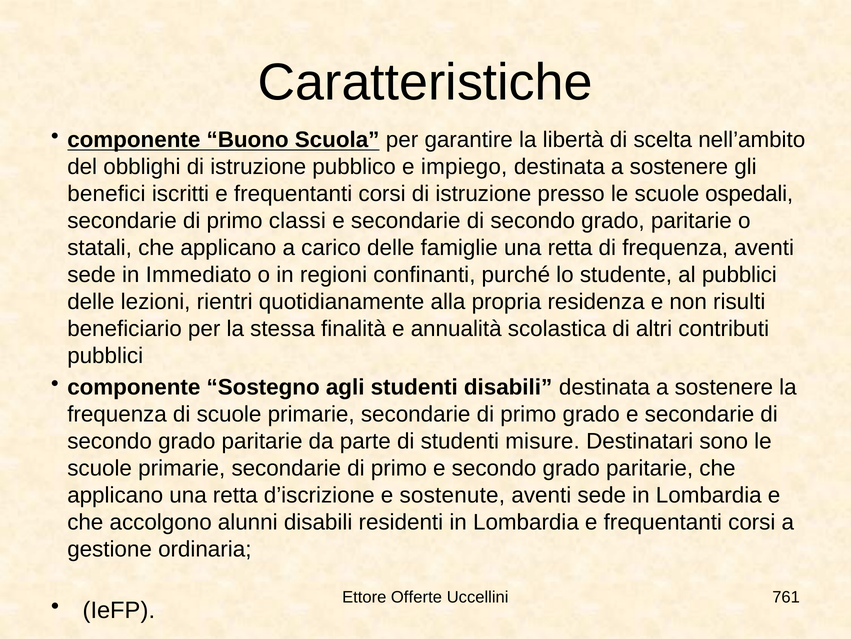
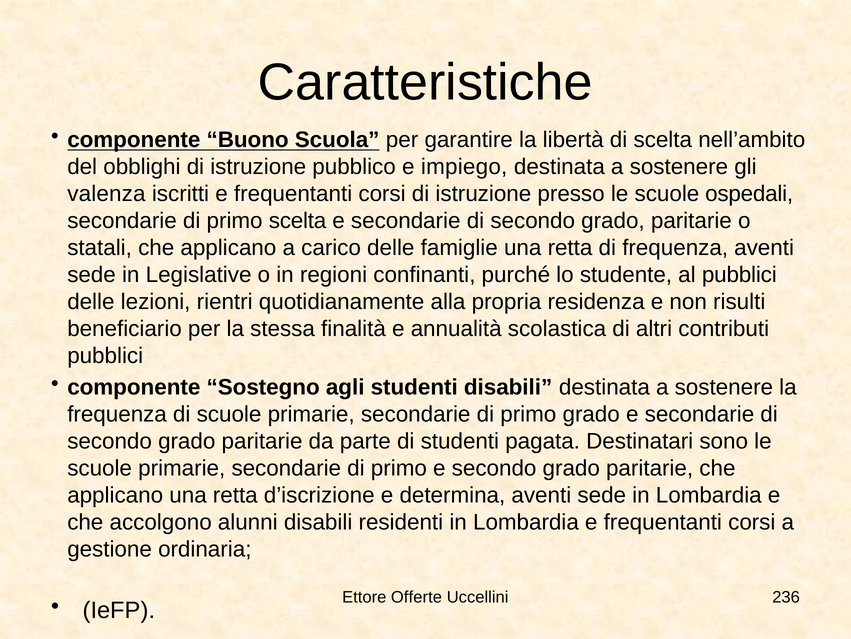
benefici: benefici -> valenza
primo classi: classi -> scelta
Immediato: Immediato -> Legislative
misure: misure -> pagata
sostenute: sostenute -> determina
761: 761 -> 236
